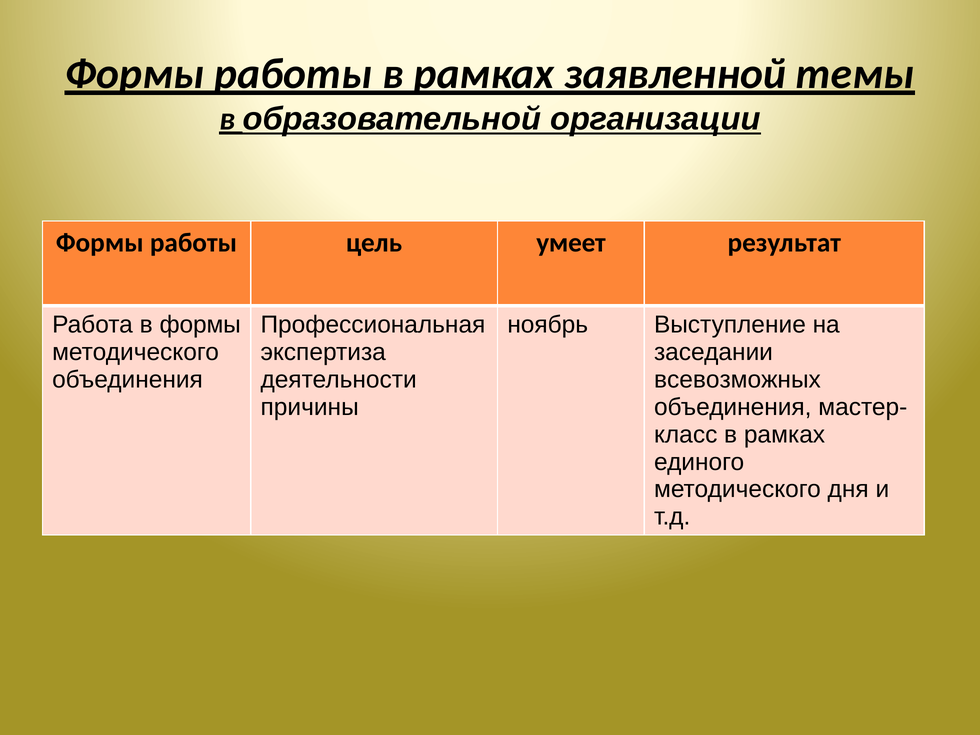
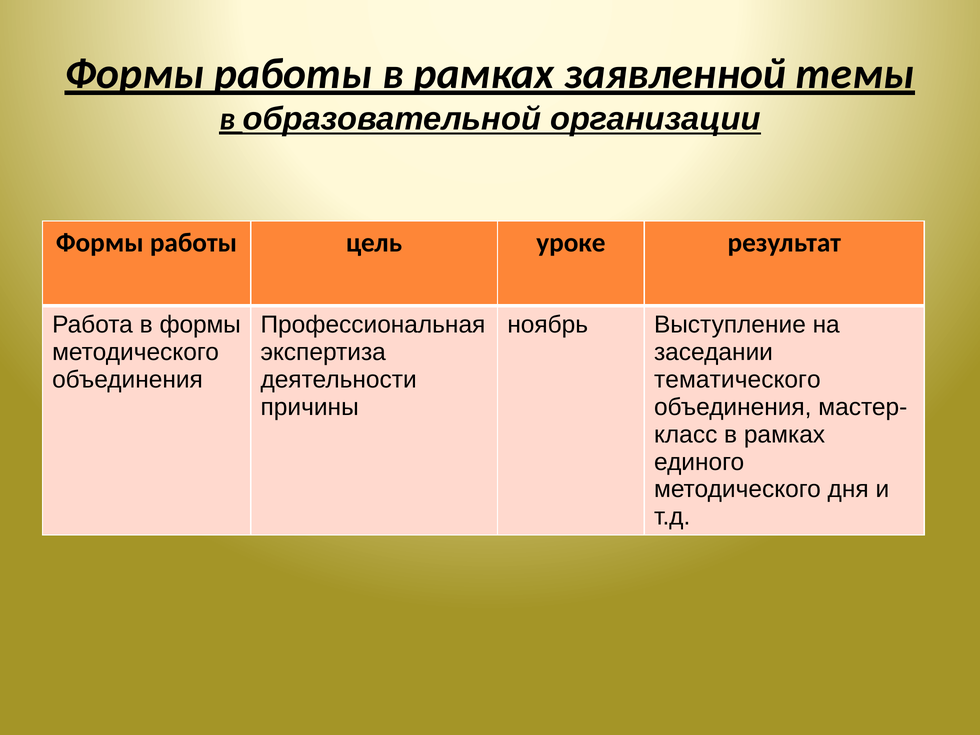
умеет: умеет -> уроке
всевозможных: всевозможных -> тематического
